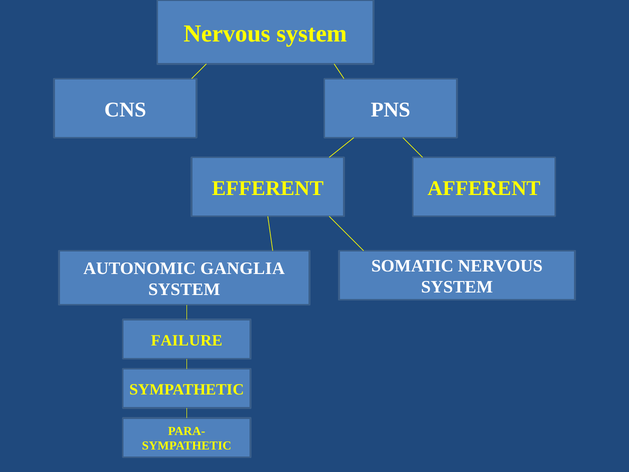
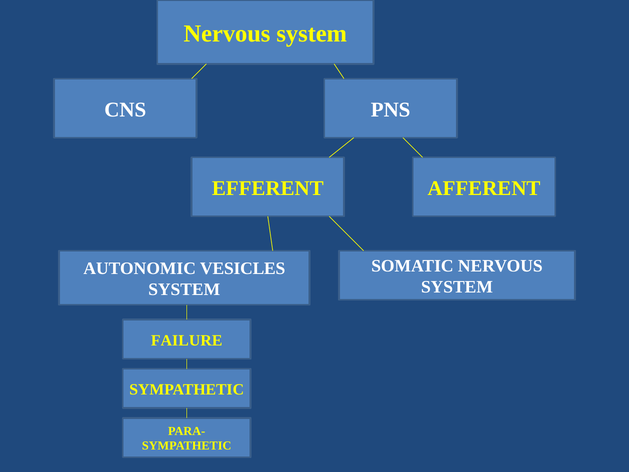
GANGLIA: GANGLIA -> VESICLES
